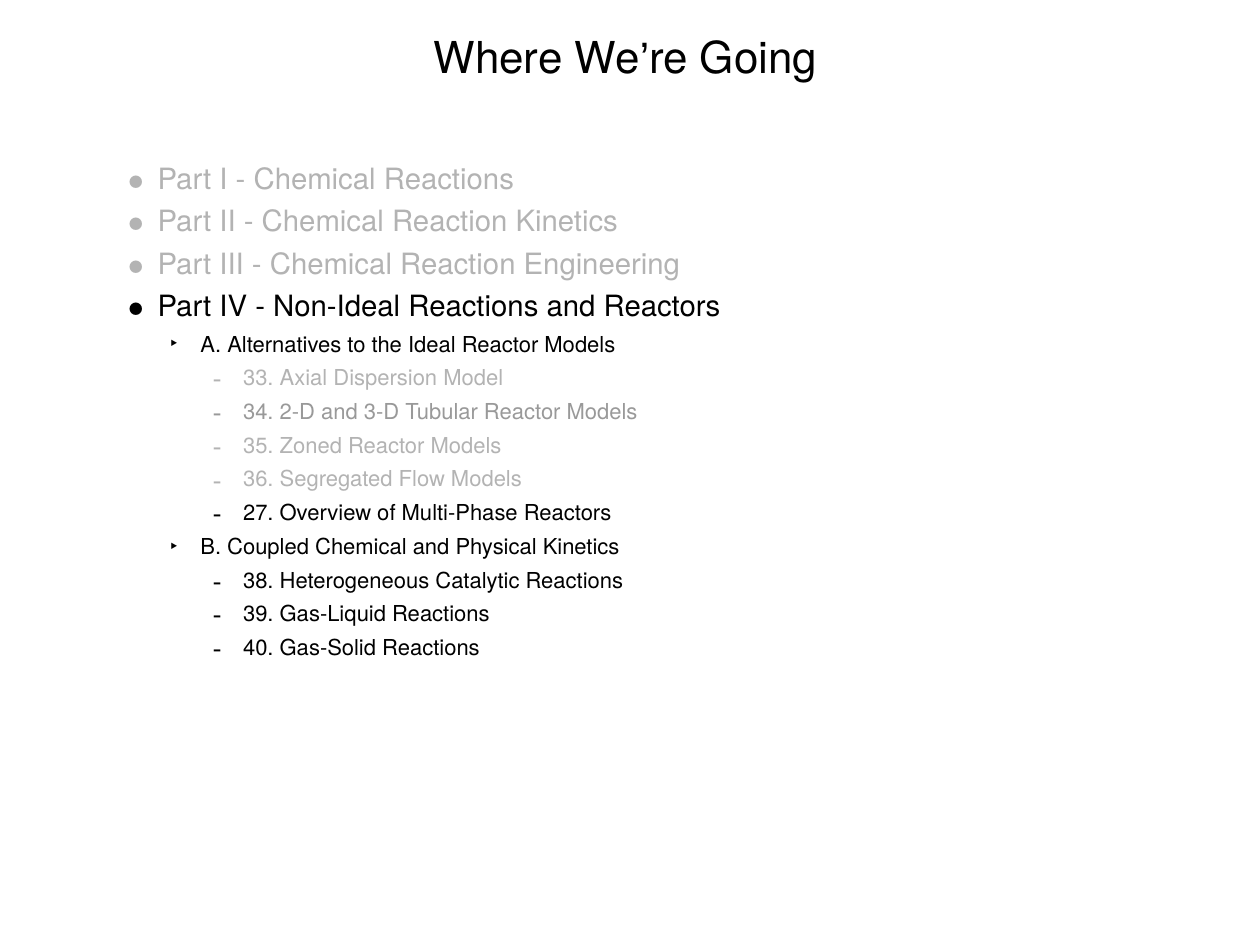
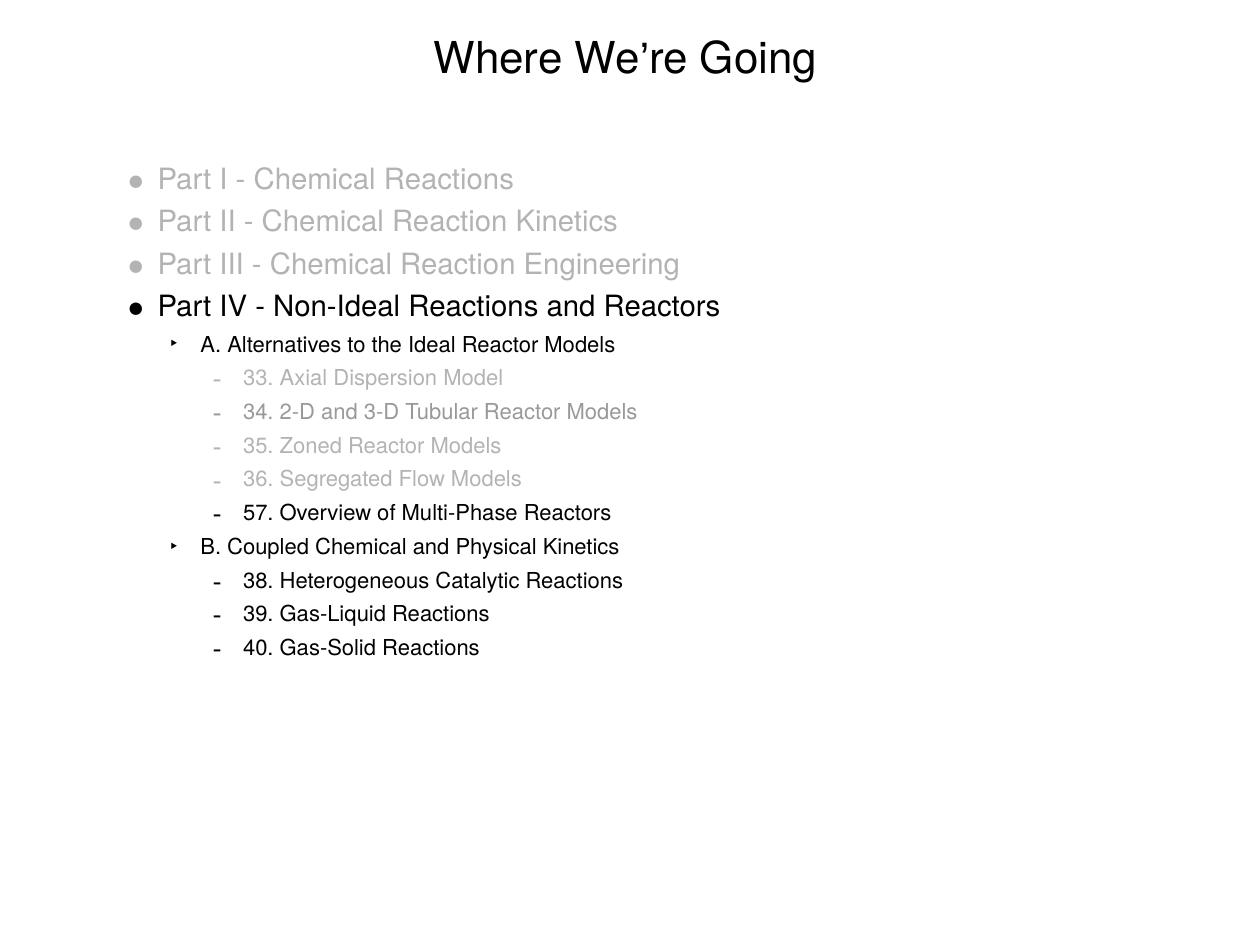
27: 27 -> 57
